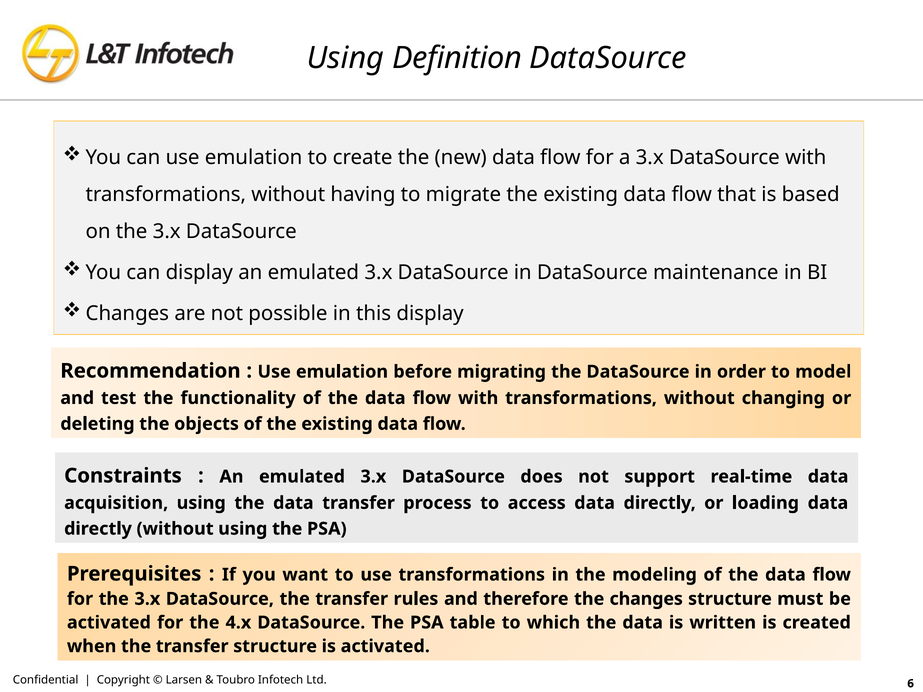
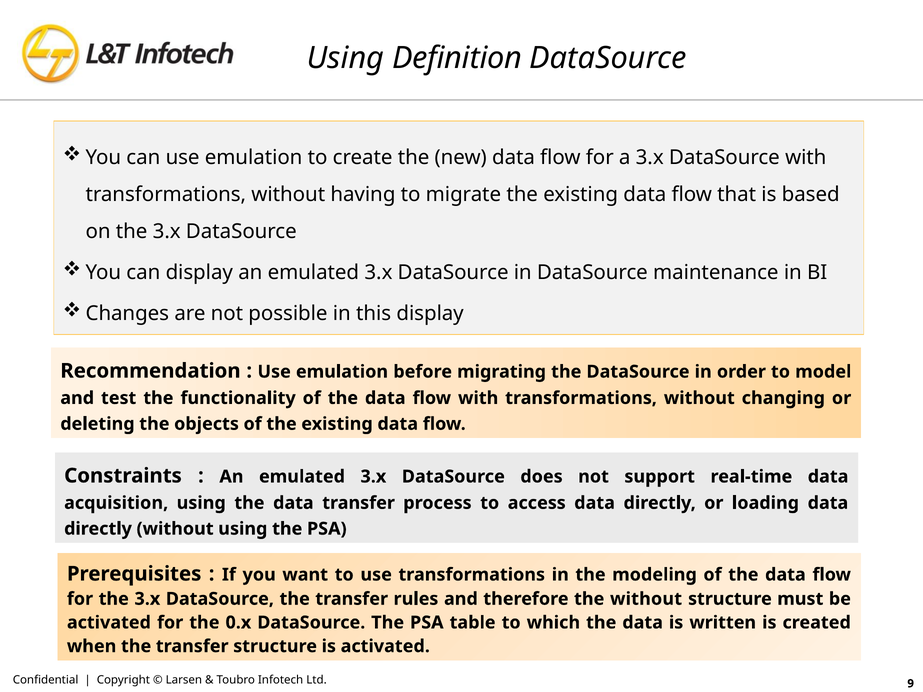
the changes: changes -> without
4.x: 4.x -> 0.x
6: 6 -> 9
